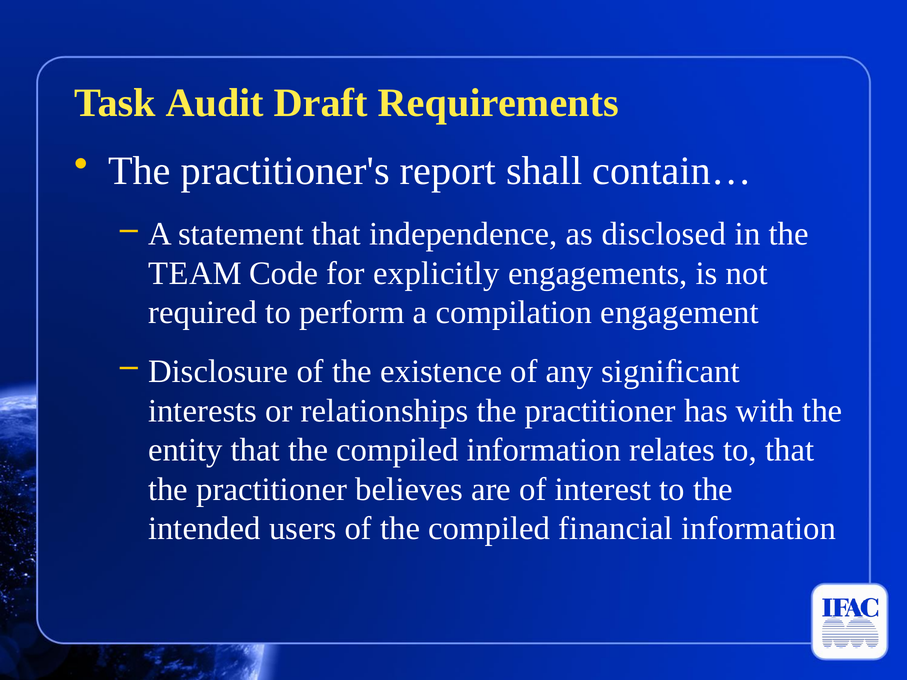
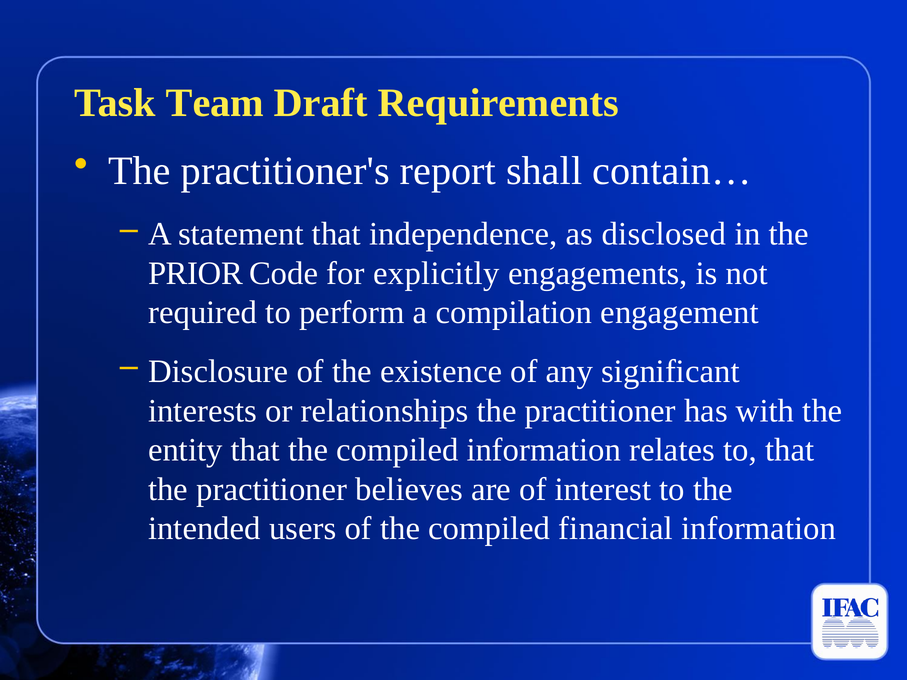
Audit: Audit -> Team
TEAM: TEAM -> PRIOR
